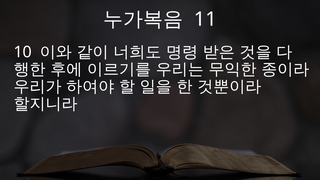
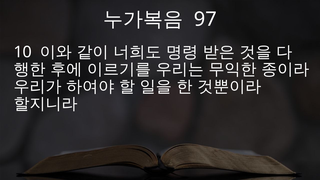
11: 11 -> 97
